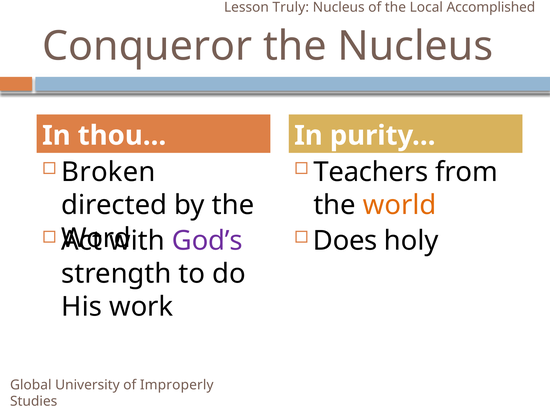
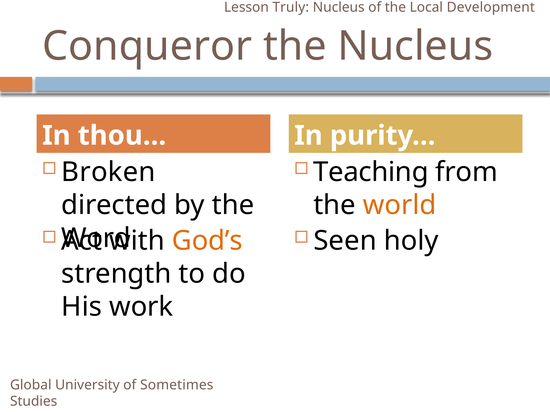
Accomplished: Accomplished -> Development
Teachers: Teachers -> Teaching
God’s colour: purple -> orange
Does: Does -> Seen
Improperly: Improperly -> Sometimes
